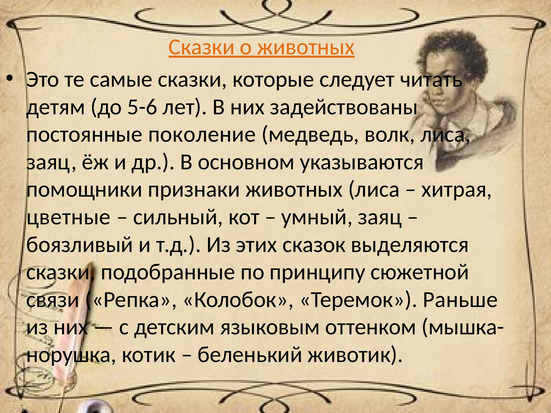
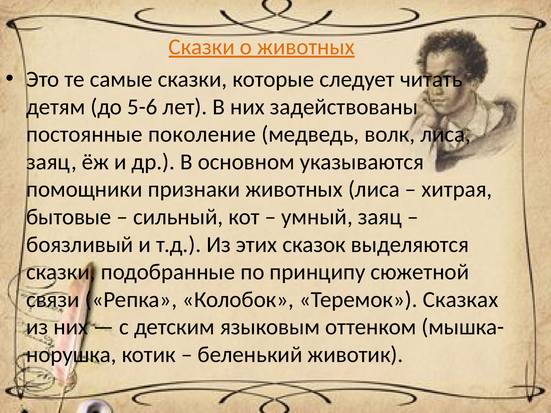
цветные: цветные -> бытовые
Раньше: Раньше -> Сказках
